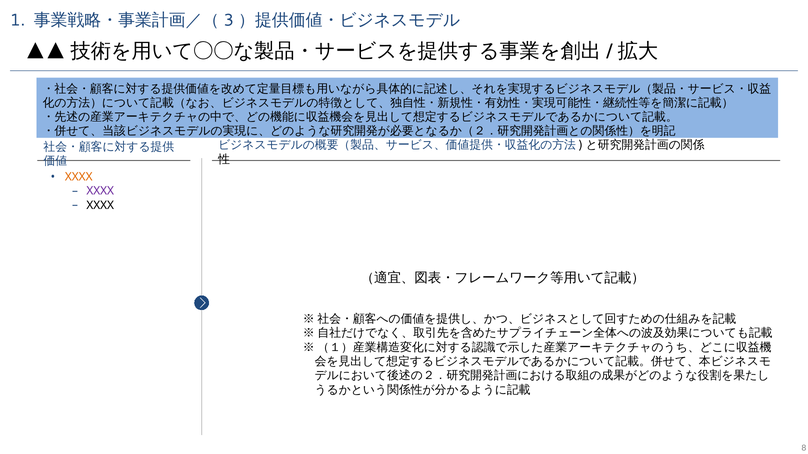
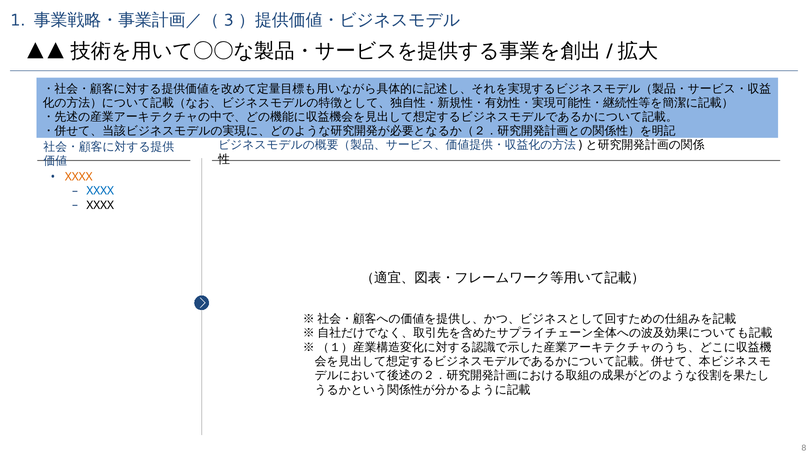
XXXX at (100, 191) colour: purple -> blue
